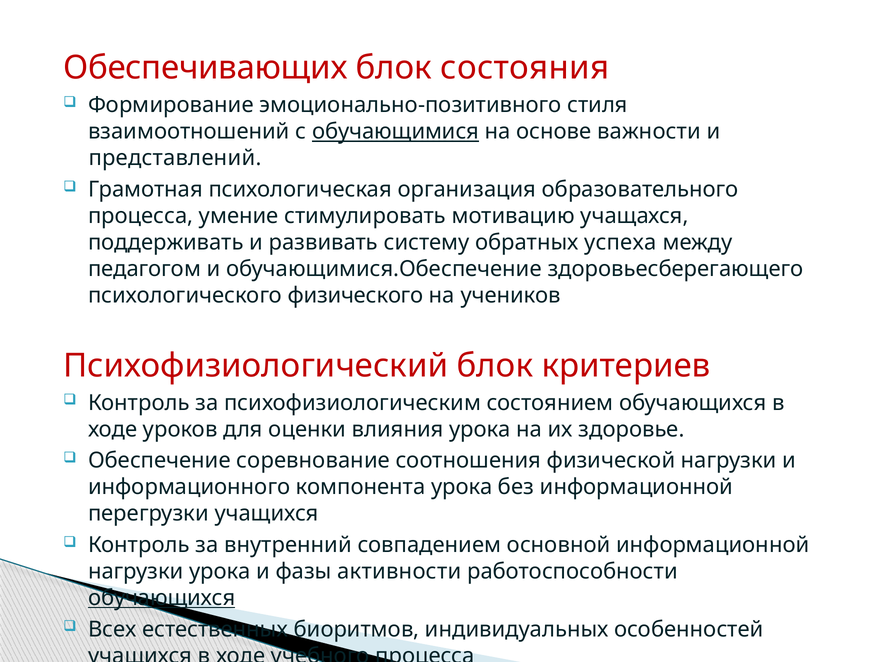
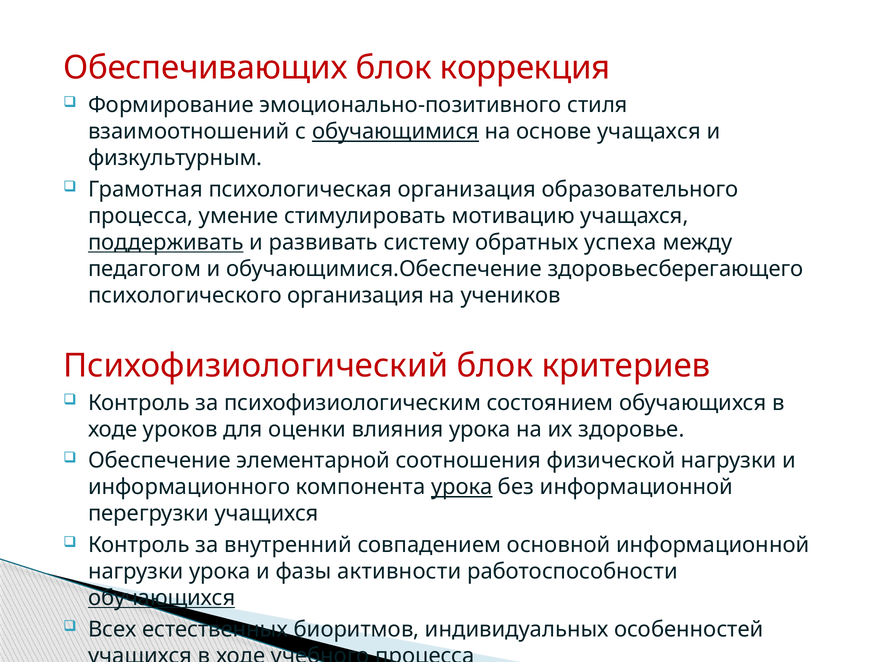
состояния: состояния -> коррекция
основе важности: важности -> учащахся
представлений: представлений -> физкультурным
поддерживать underline: none -> present
психологического физического: физического -> организация
соревнование: соревнование -> элементарной
урока at (462, 487) underline: none -> present
